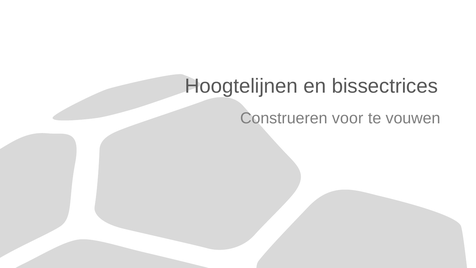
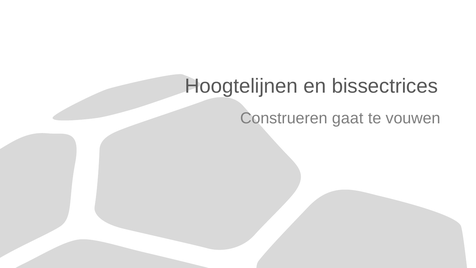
voor: voor -> gaat
